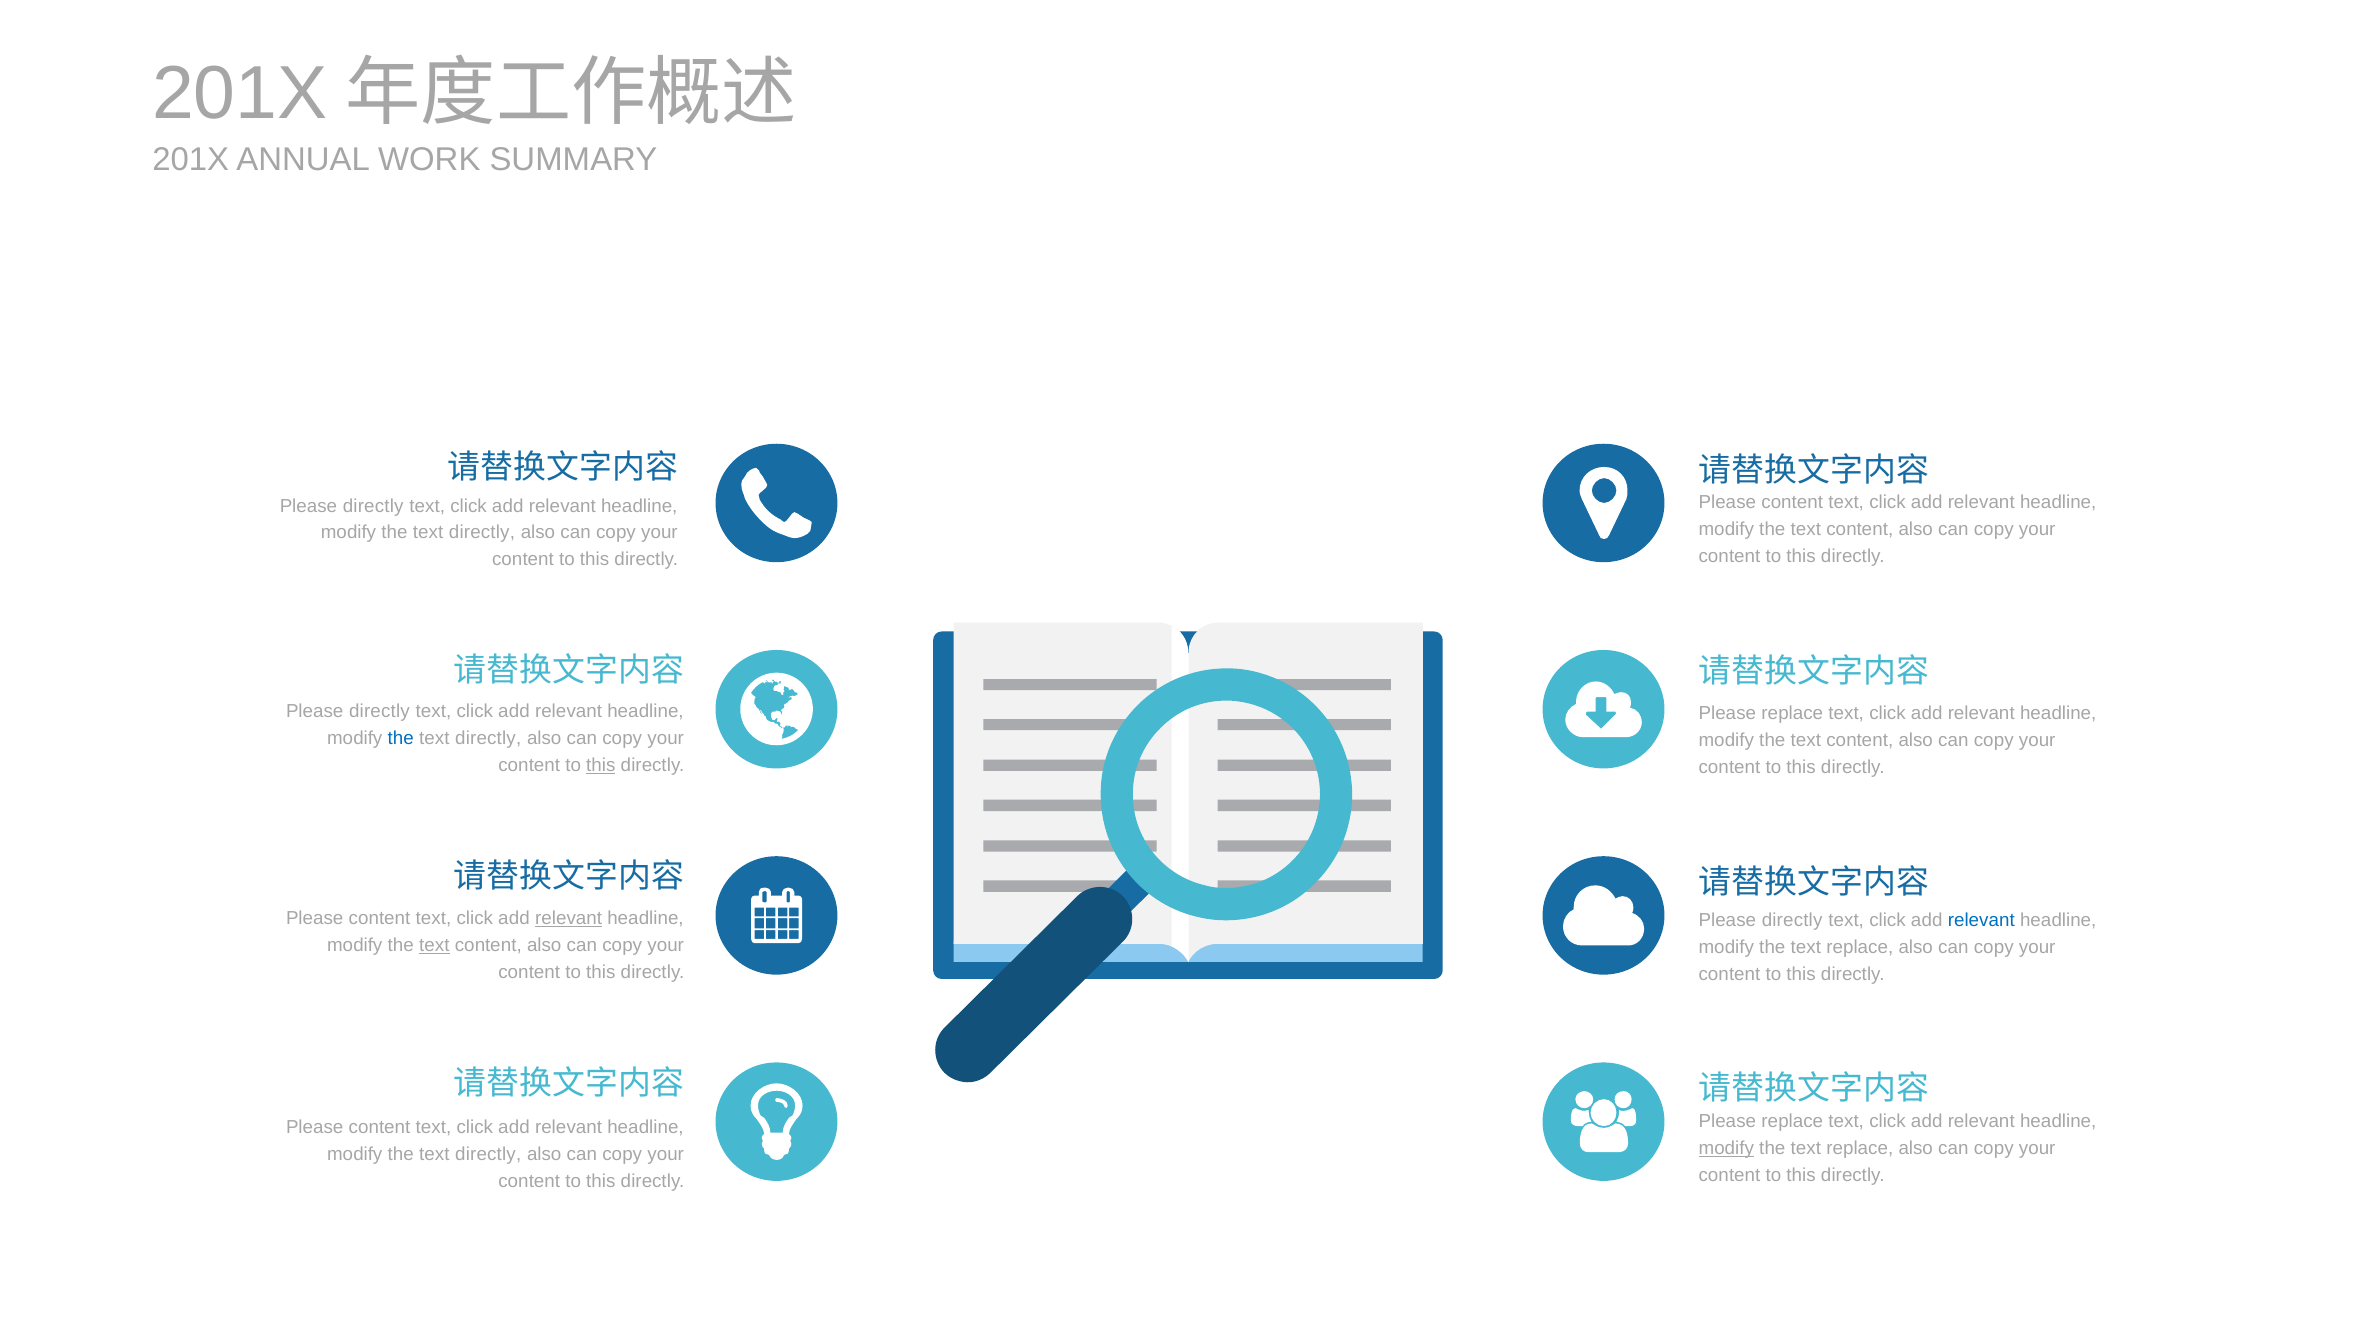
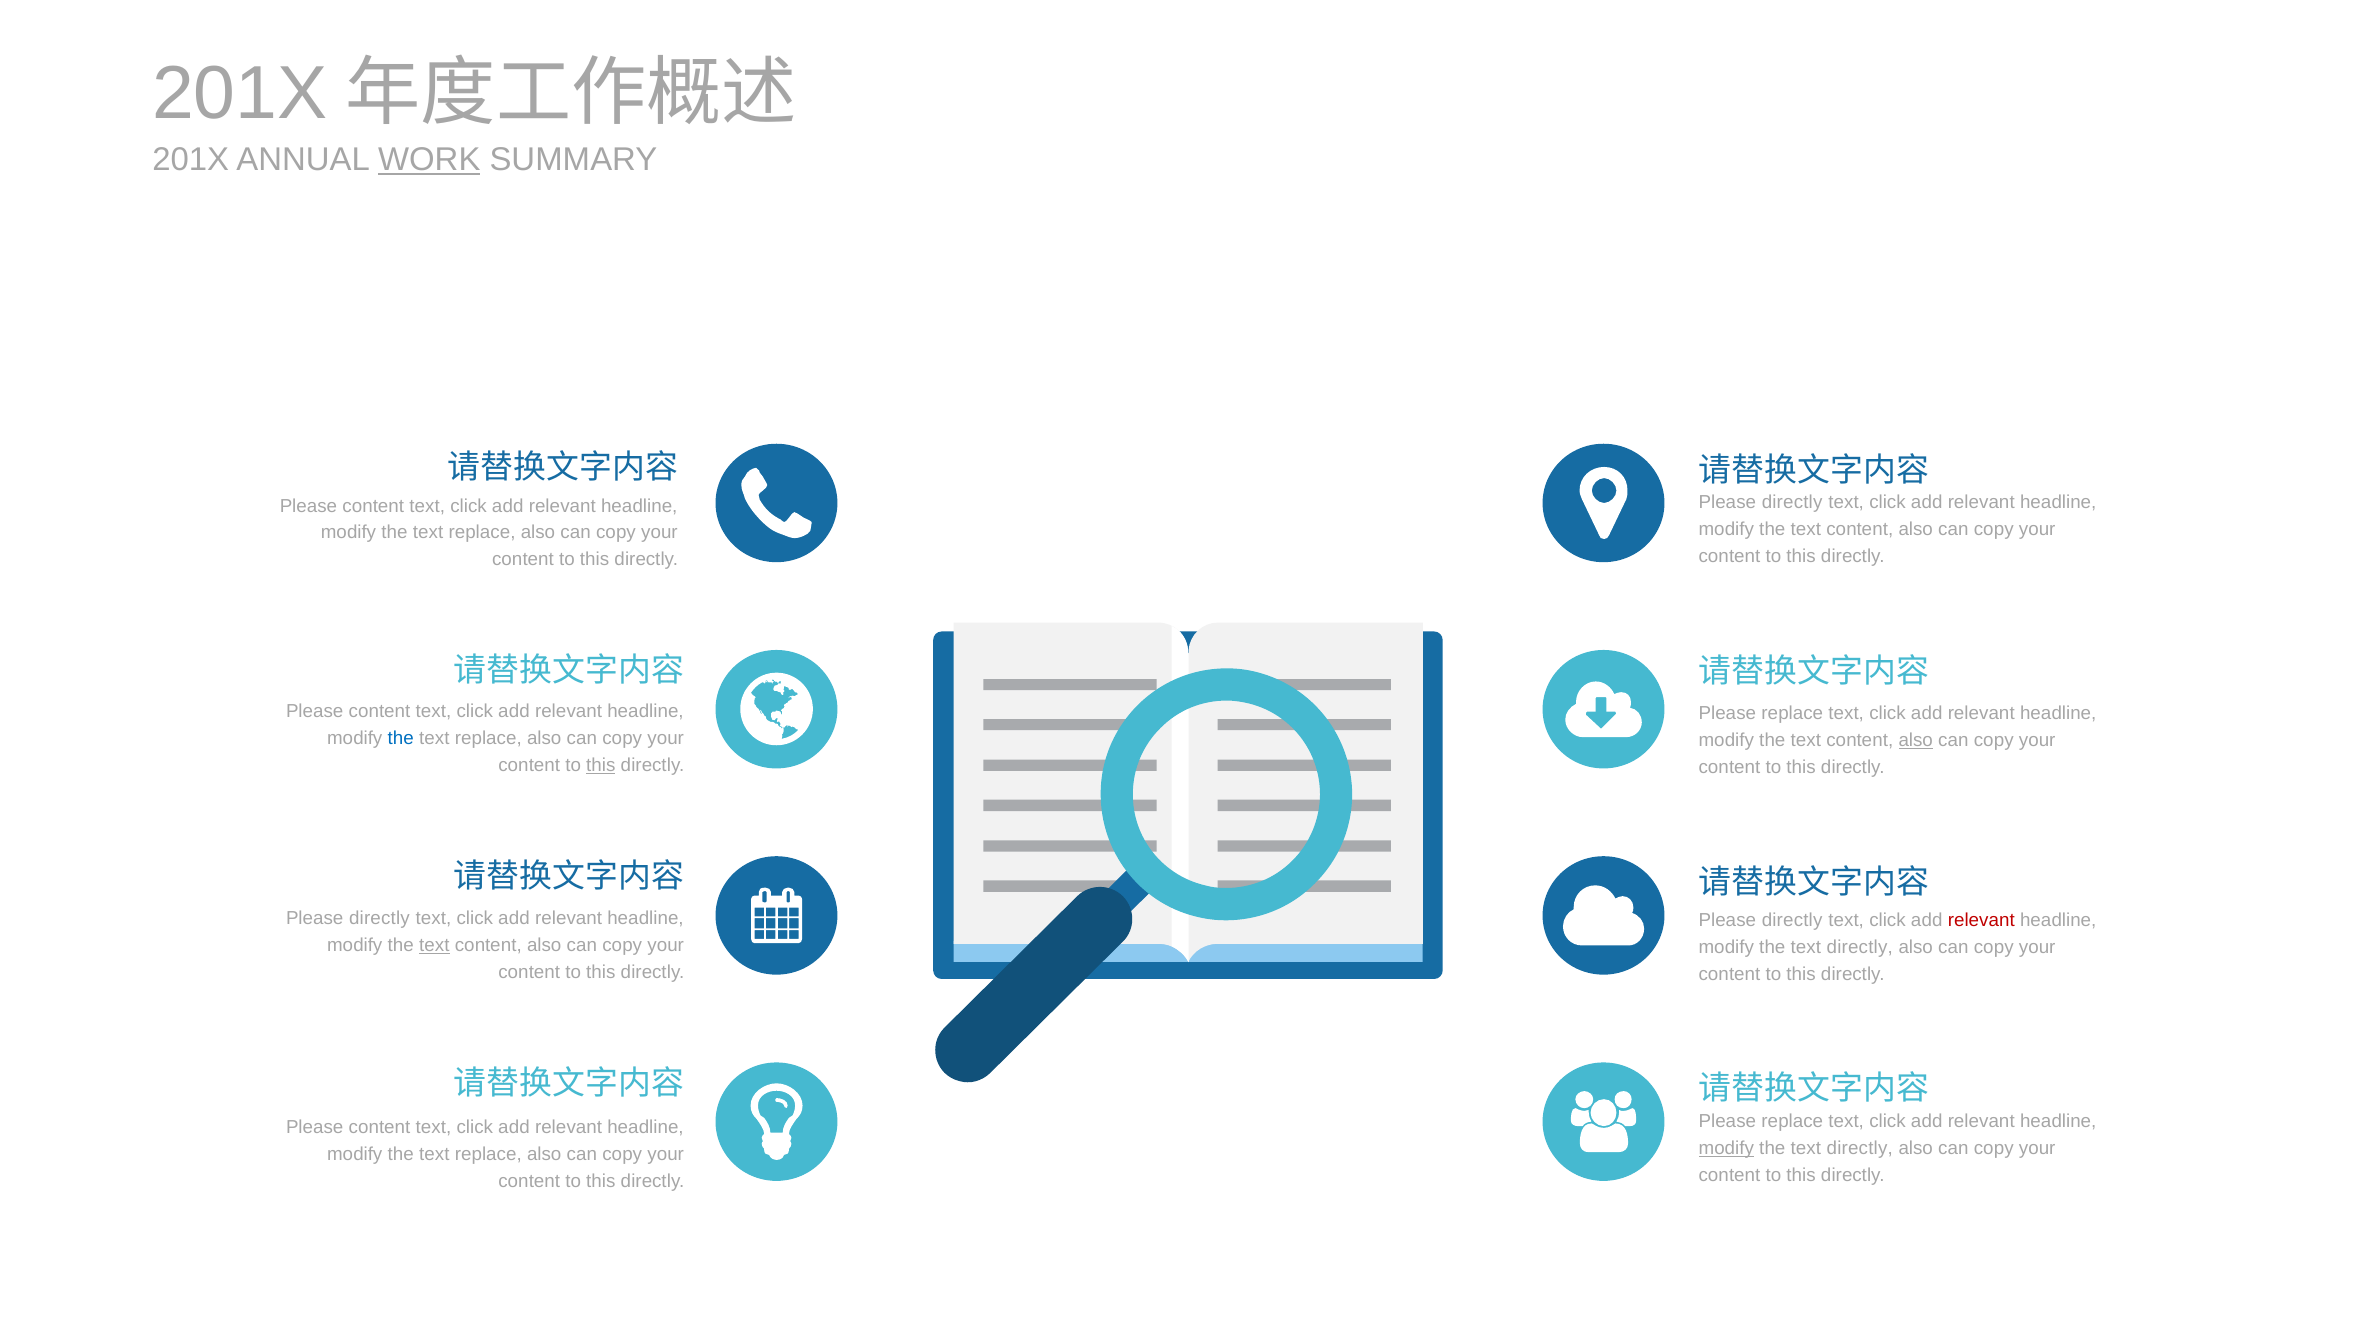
WORK underline: none -> present
content at (1792, 503): content -> directly
directly at (373, 506): directly -> content
directly at (482, 533): directly -> replace
directly at (379, 711): directly -> content
directly at (488, 738): directly -> replace
also at (1916, 741) underline: none -> present
content at (380, 918): content -> directly
relevant at (569, 918) underline: present -> none
relevant at (1981, 920) colour: blue -> red
replace at (1860, 947): replace -> directly
replace at (1860, 1148): replace -> directly
directly at (488, 1154): directly -> replace
